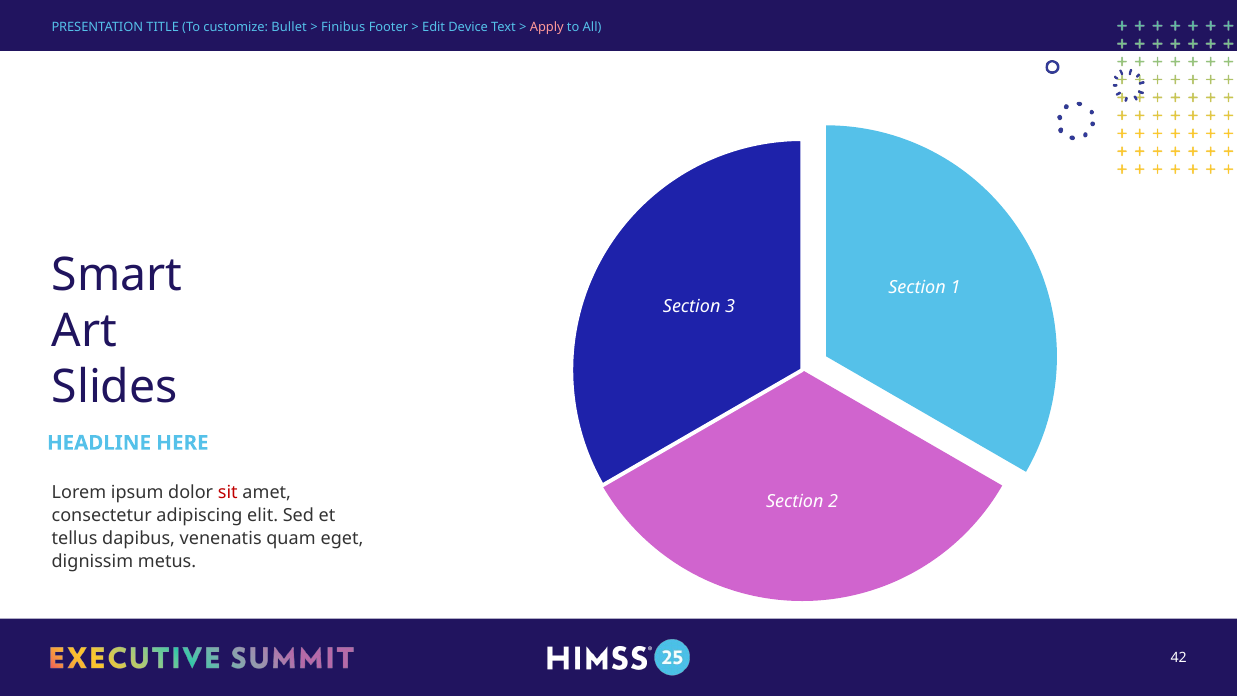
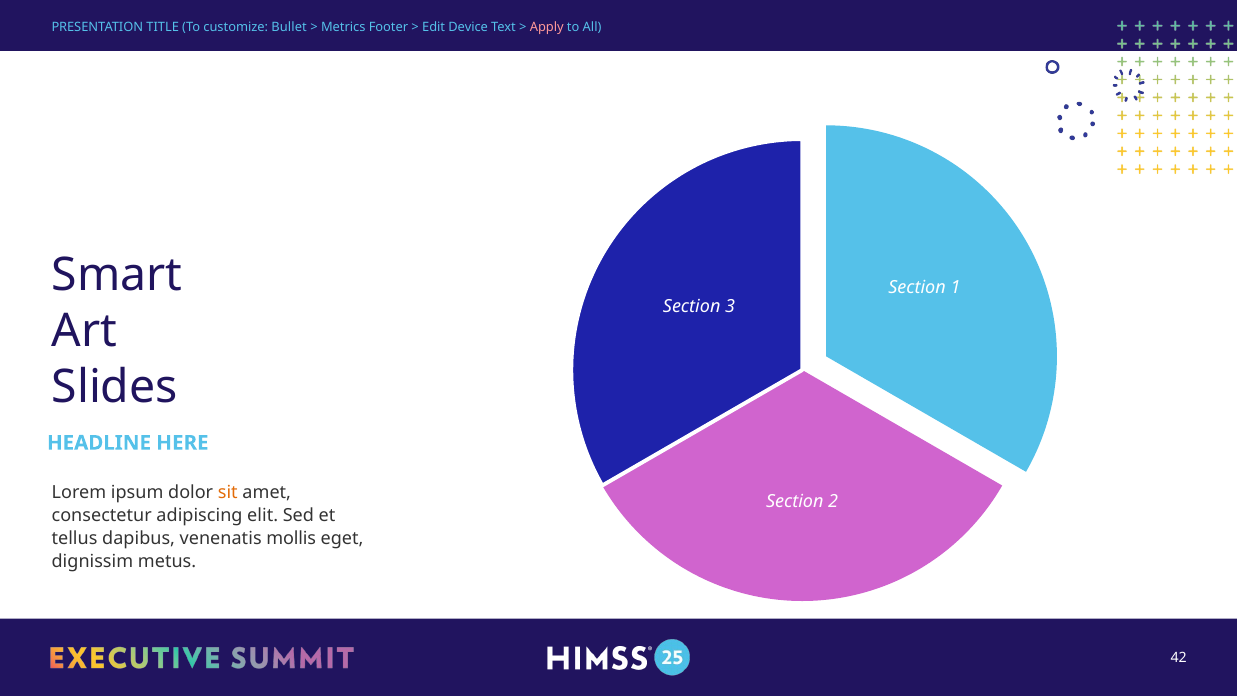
Finibus: Finibus -> Metrics
sit colour: red -> orange
quam: quam -> mollis
